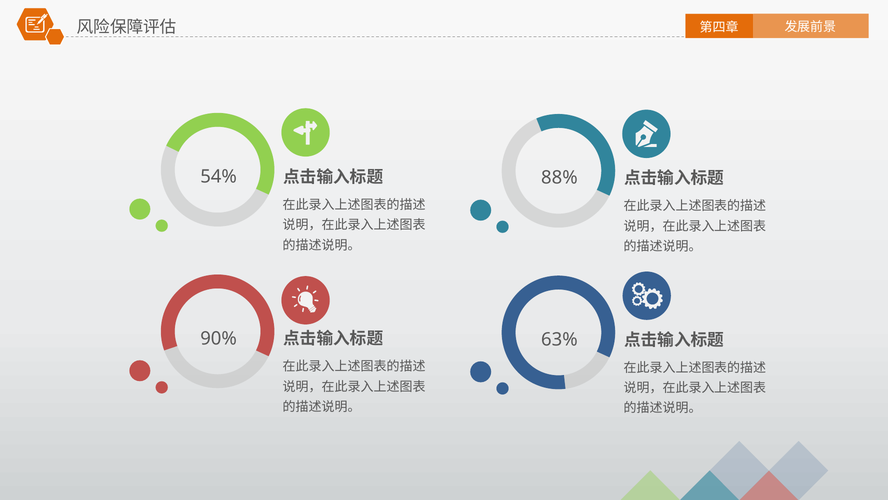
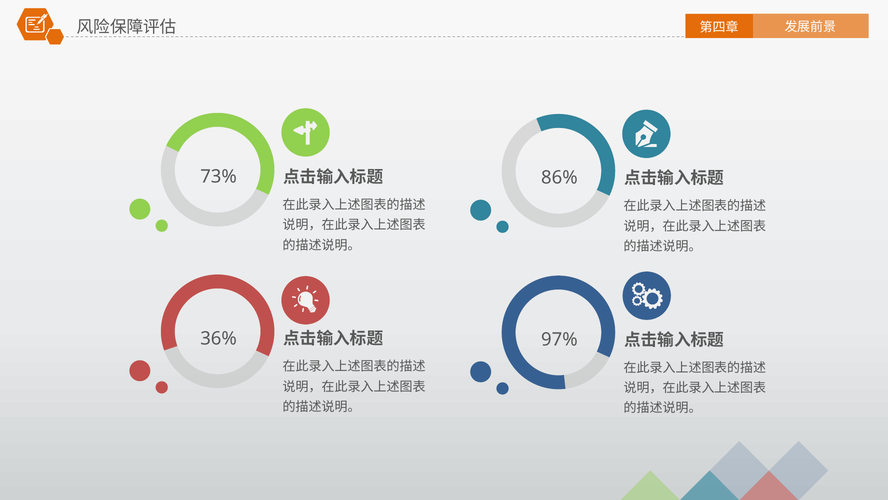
54%: 54% -> 73%
88%: 88% -> 86%
90%: 90% -> 36%
63%: 63% -> 97%
